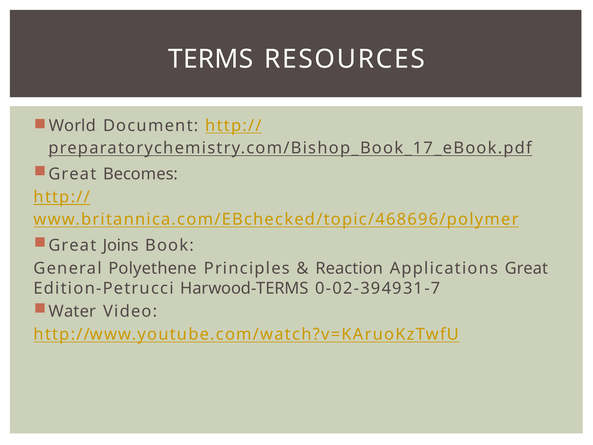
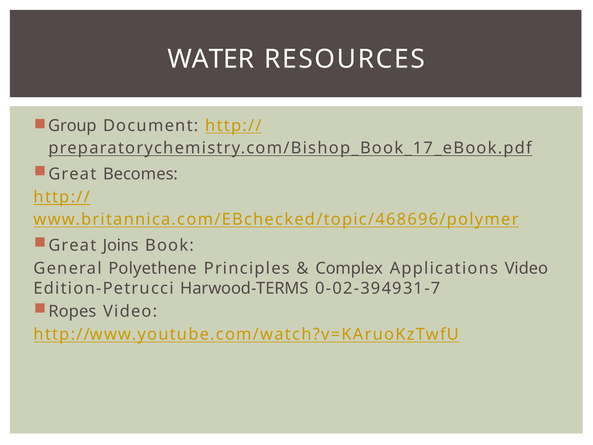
TERMS: TERMS -> WATER
World: World -> Group
Reaction: Reaction -> Complex
Applications Great: Great -> Video
Water: Water -> Ropes
